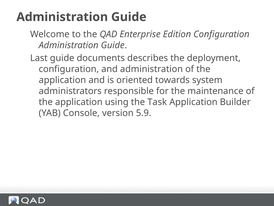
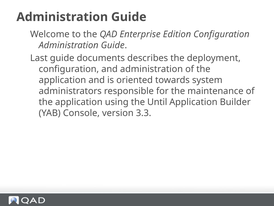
Task: Task -> Until
5.9: 5.9 -> 3.3
